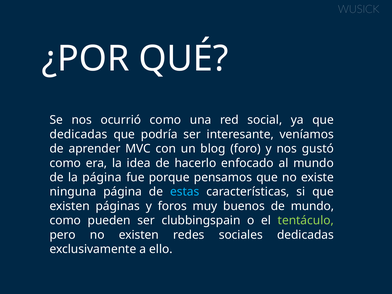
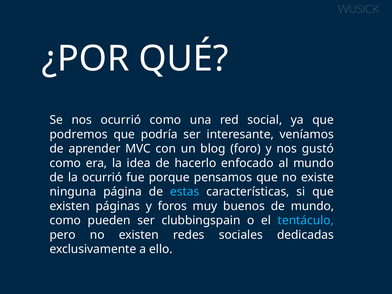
dedicadas at (79, 134): dedicadas -> podremos
la página: página -> ocurrió
tentáculo colour: light green -> light blue
